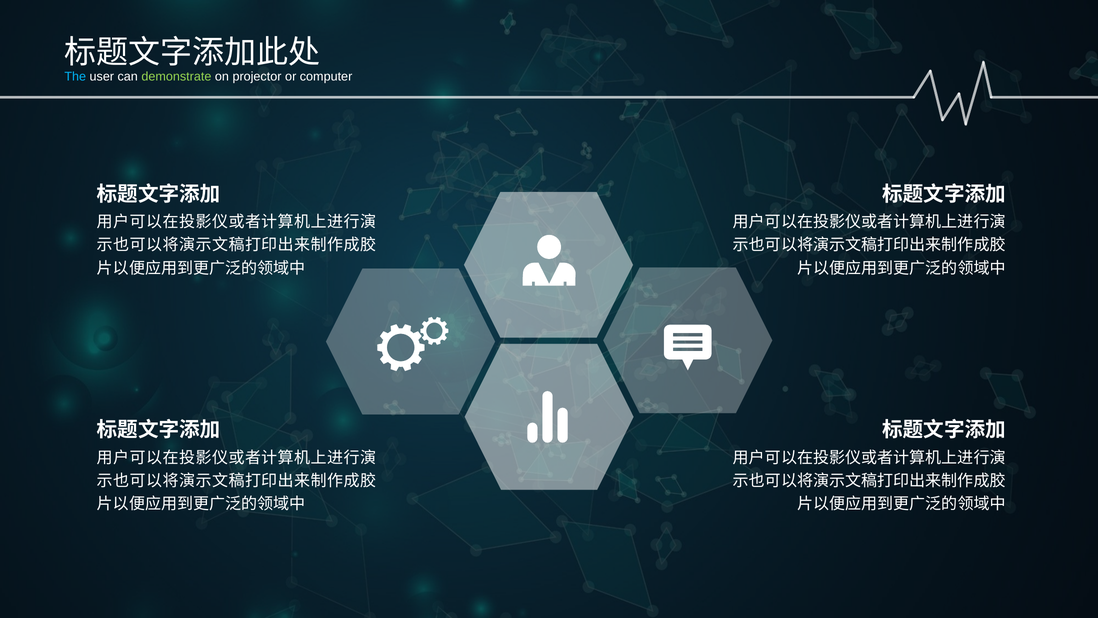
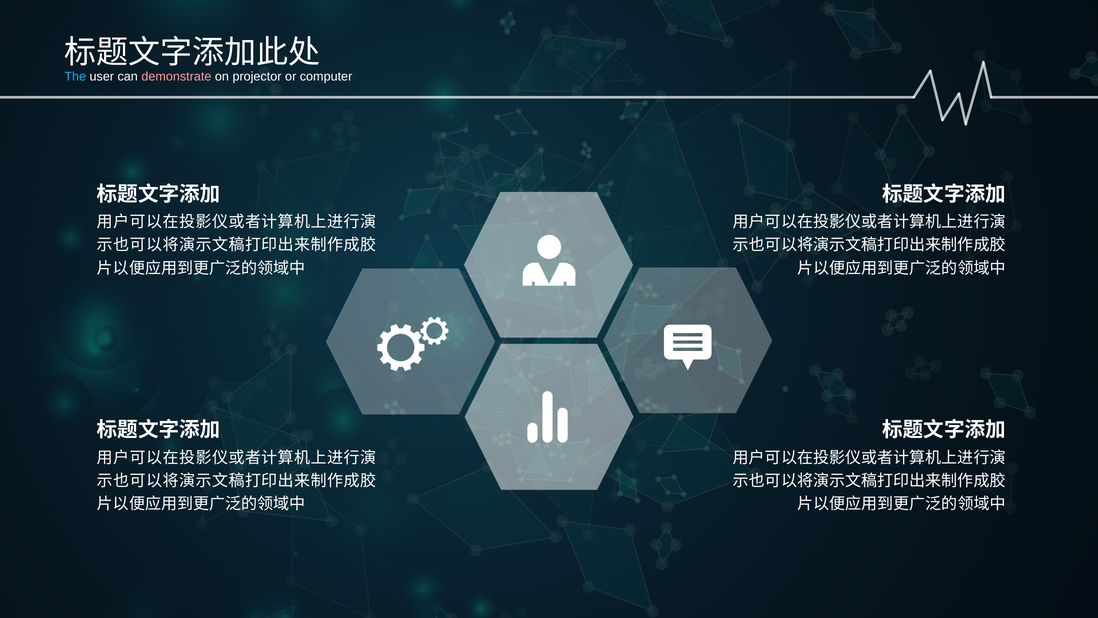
demonstrate colour: light green -> pink
